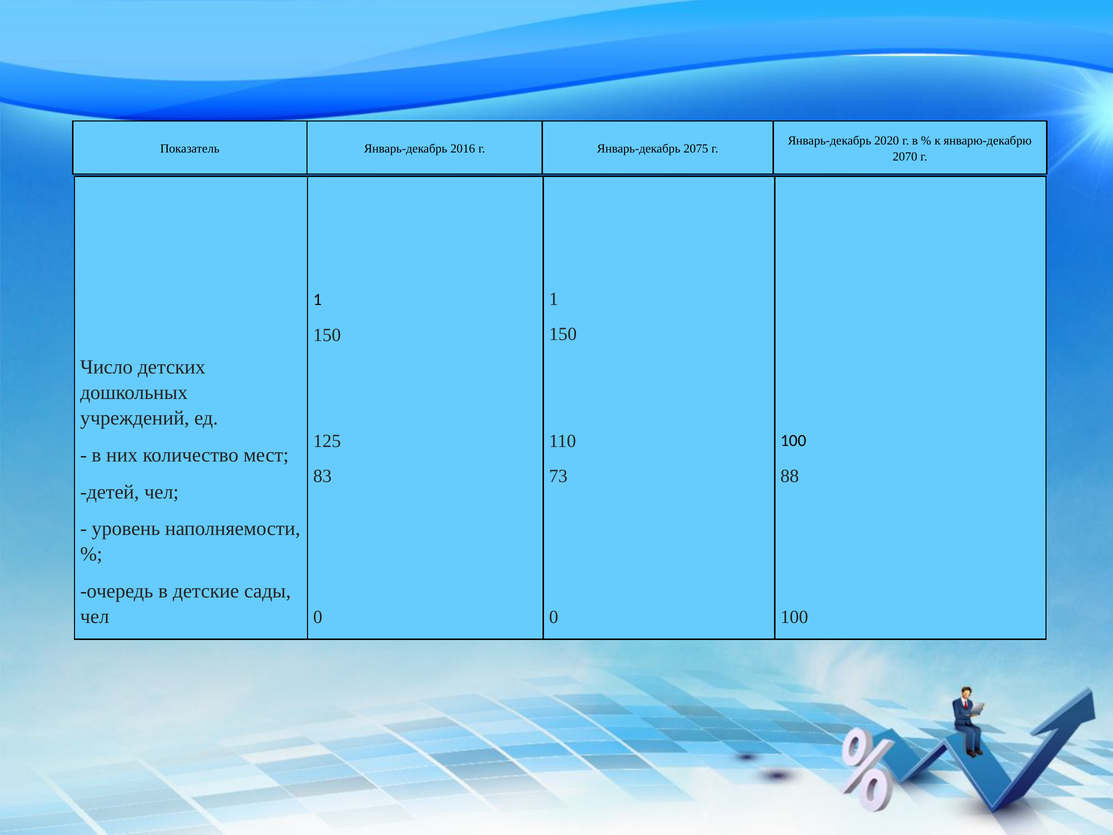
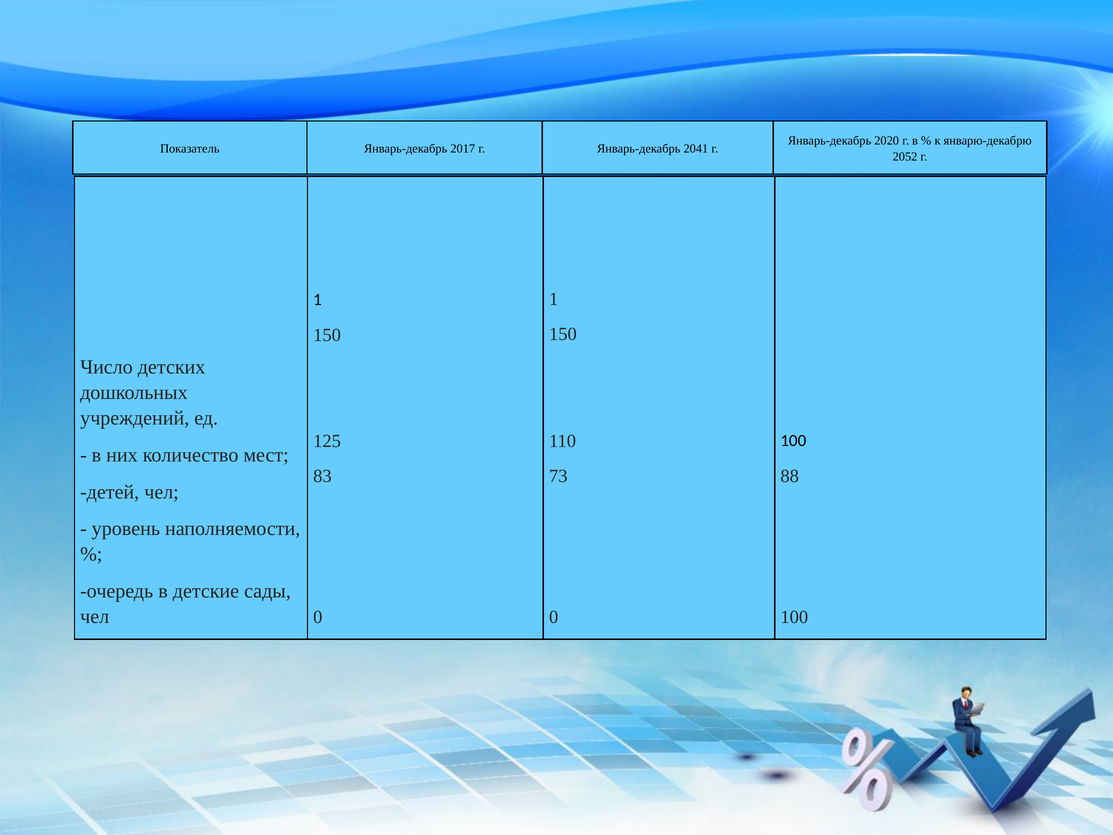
2016: 2016 -> 2017
2075: 2075 -> 2041
2070: 2070 -> 2052
